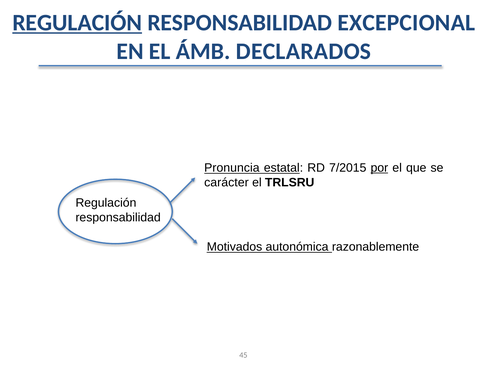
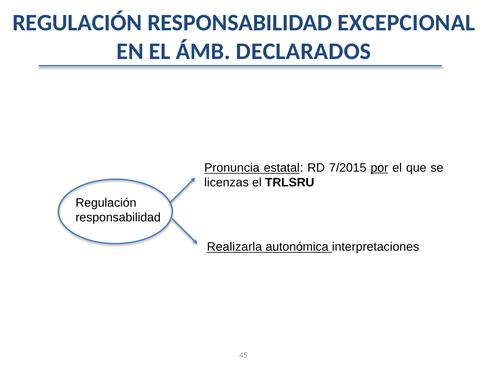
REGULACIÓN at (77, 23) underline: present -> none
carácter: carácter -> licenzas
Motivados: Motivados -> Realizarla
razonablemente: razonablemente -> interpretaciones
